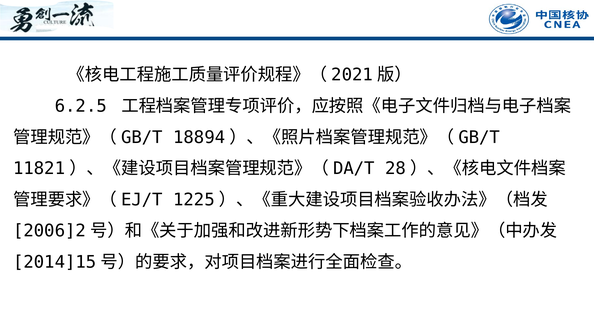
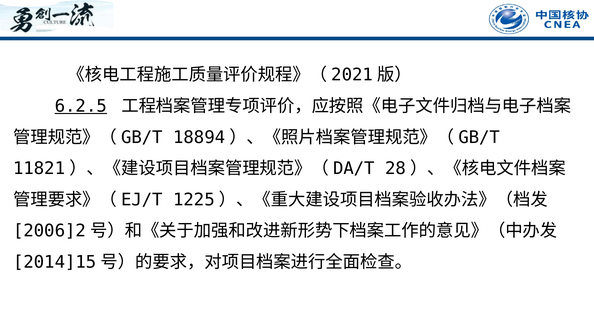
6.2.5 underline: none -> present
